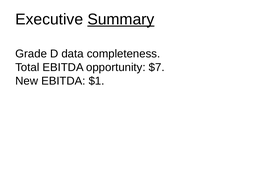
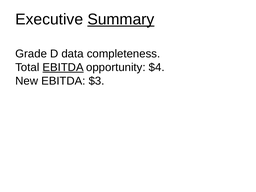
EBITDA at (63, 67) underline: none -> present
$7: $7 -> $4
$1: $1 -> $3
